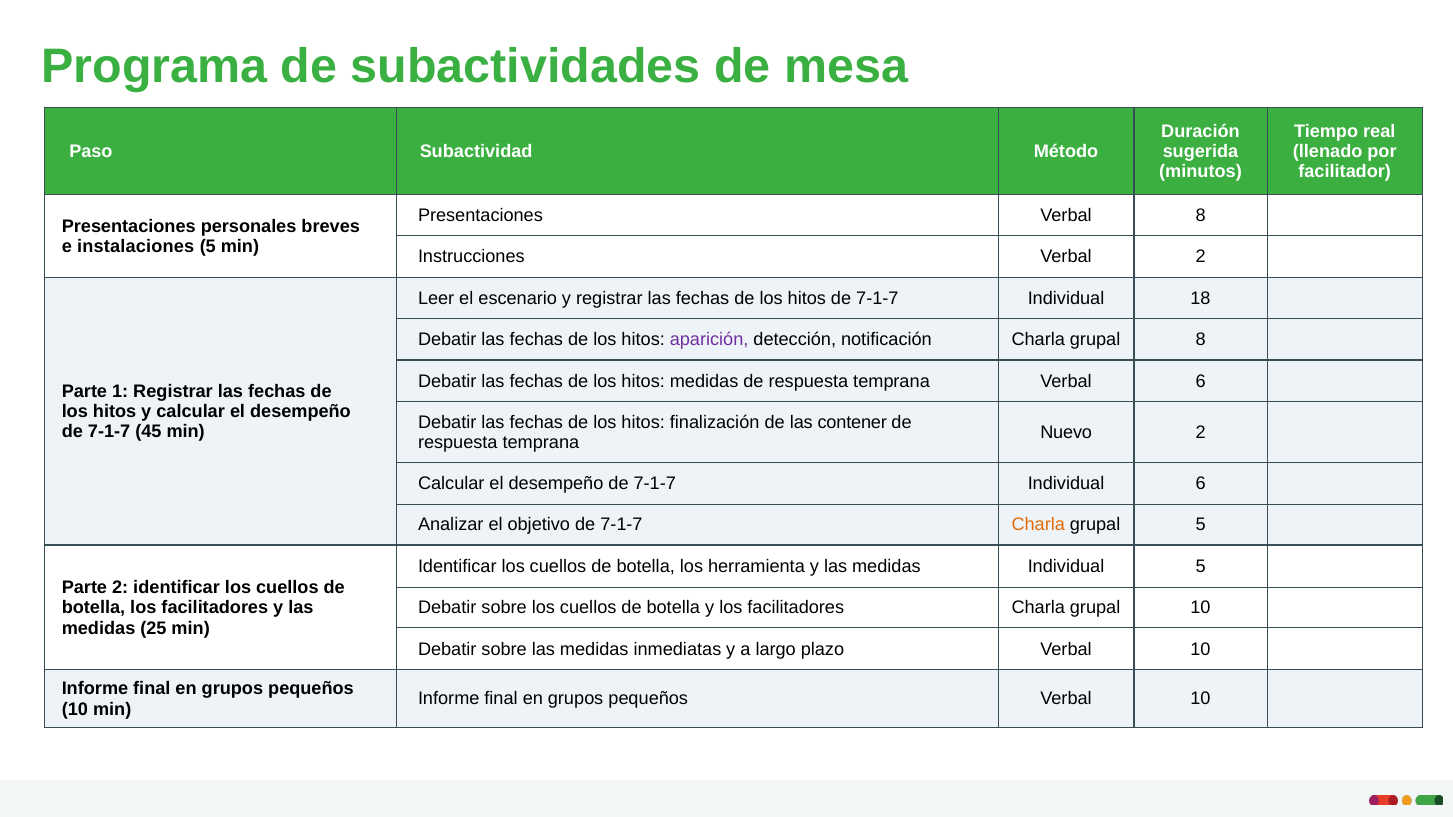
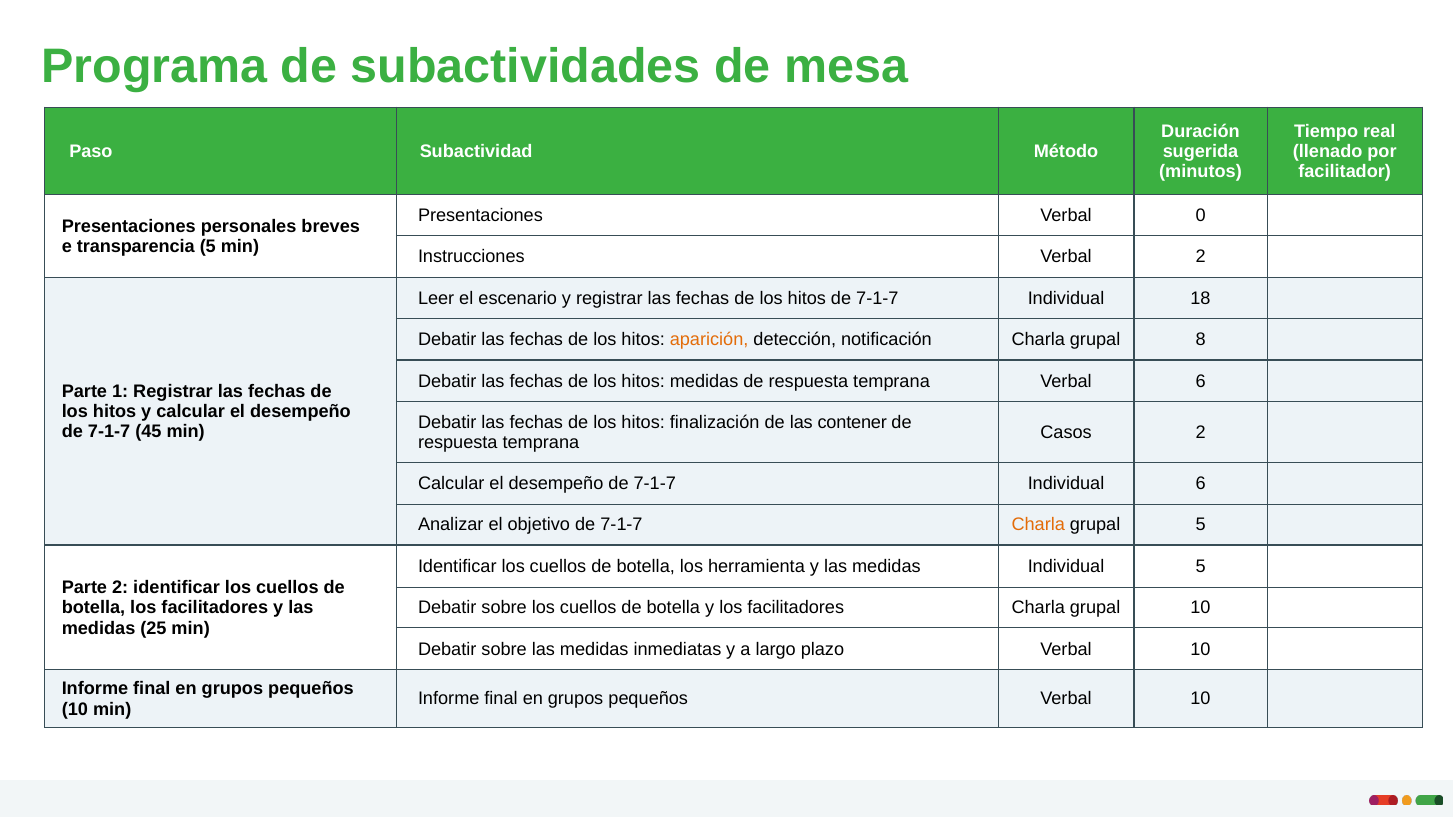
Verbal 8: 8 -> 0
instalaciones: instalaciones -> transparencia
aparición colour: purple -> orange
Nuevo: Nuevo -> Casos
